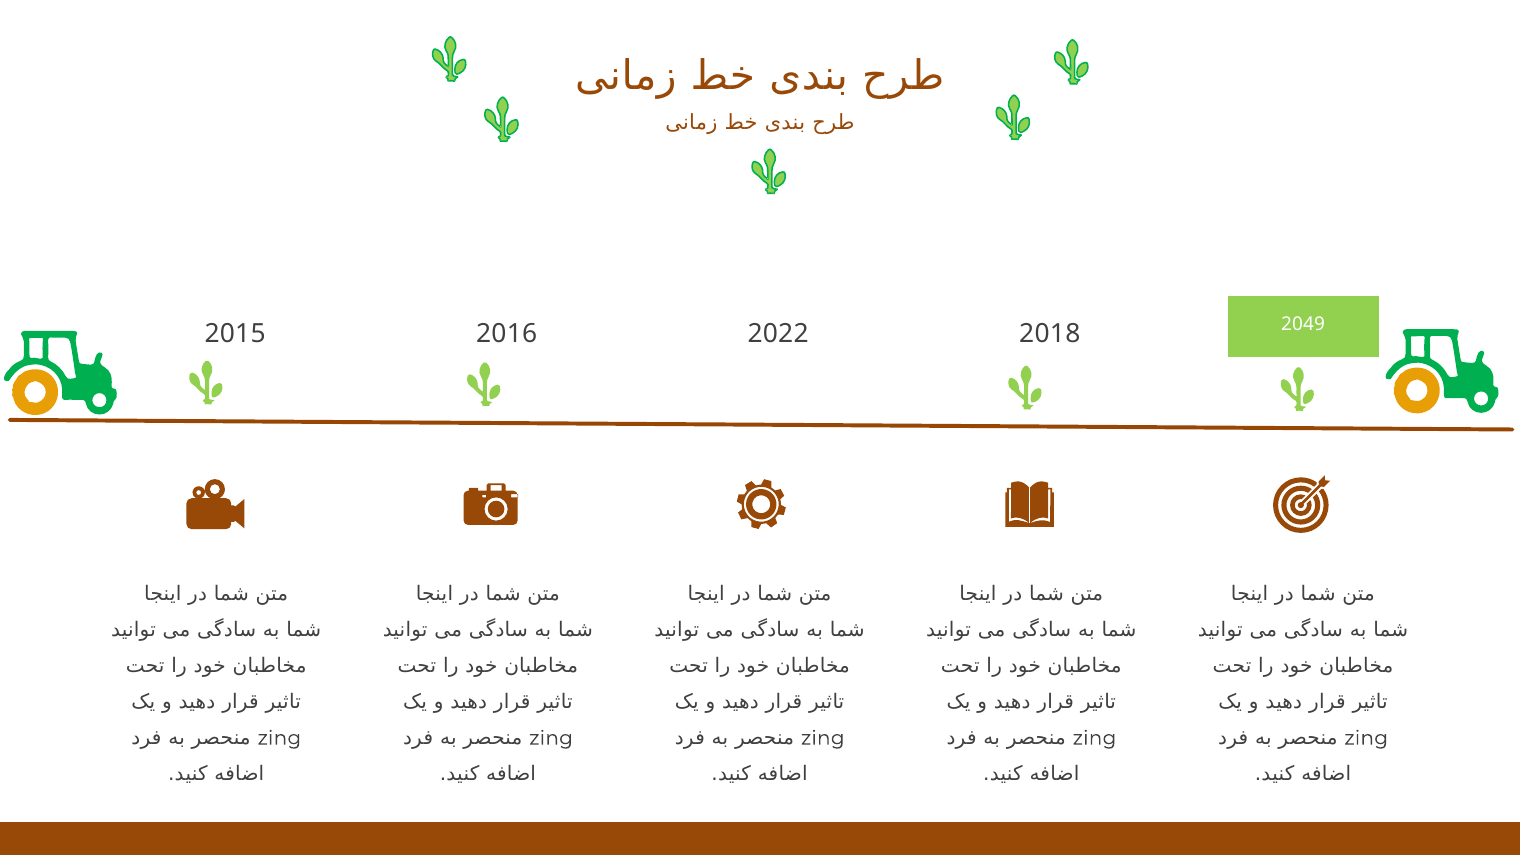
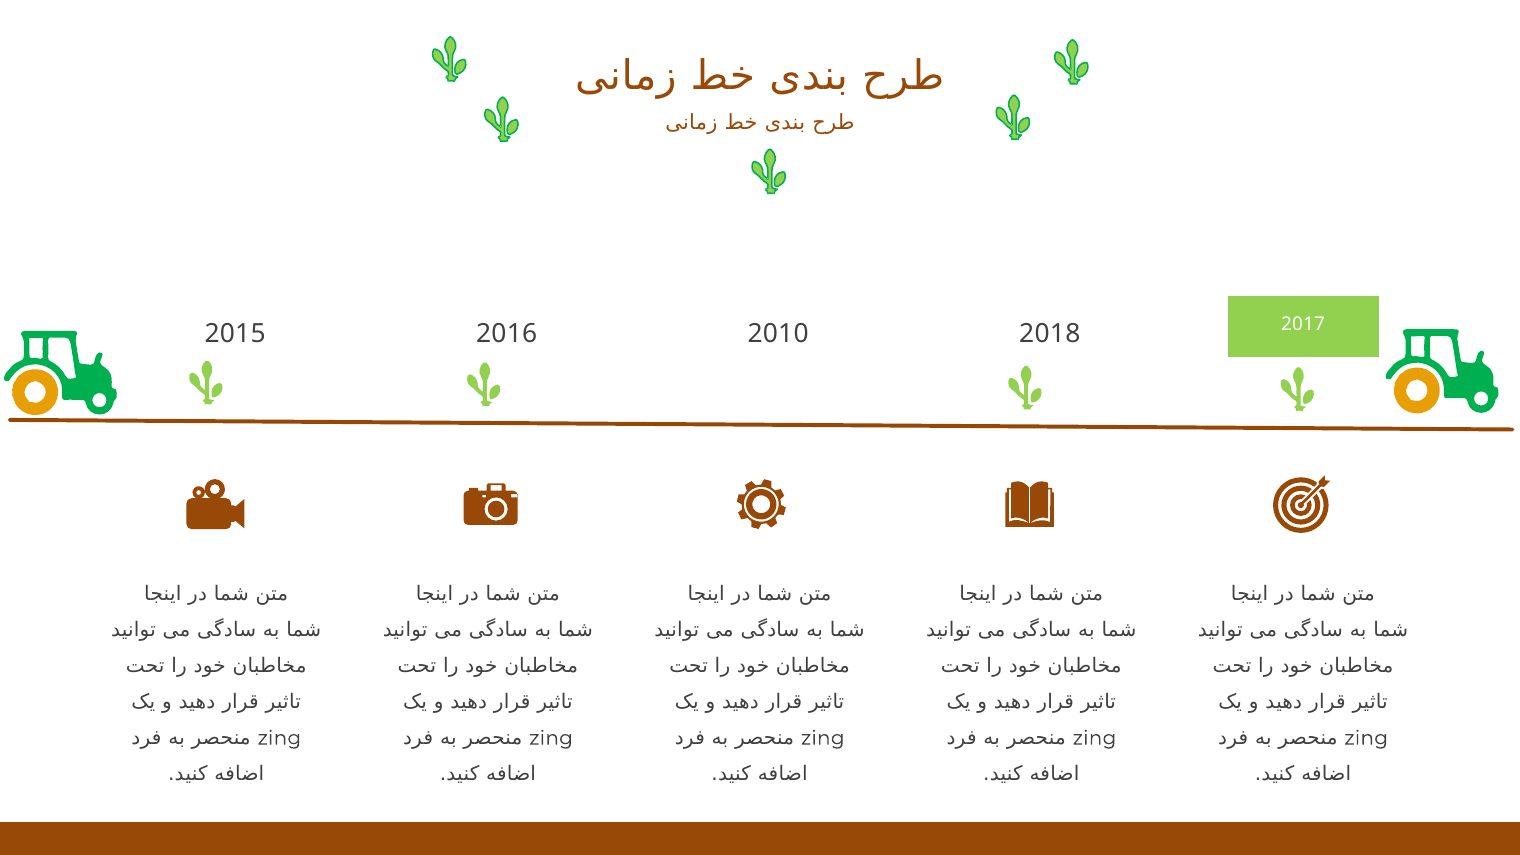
2022: 2022 -> 2010
2049: 2049 -> 2017
